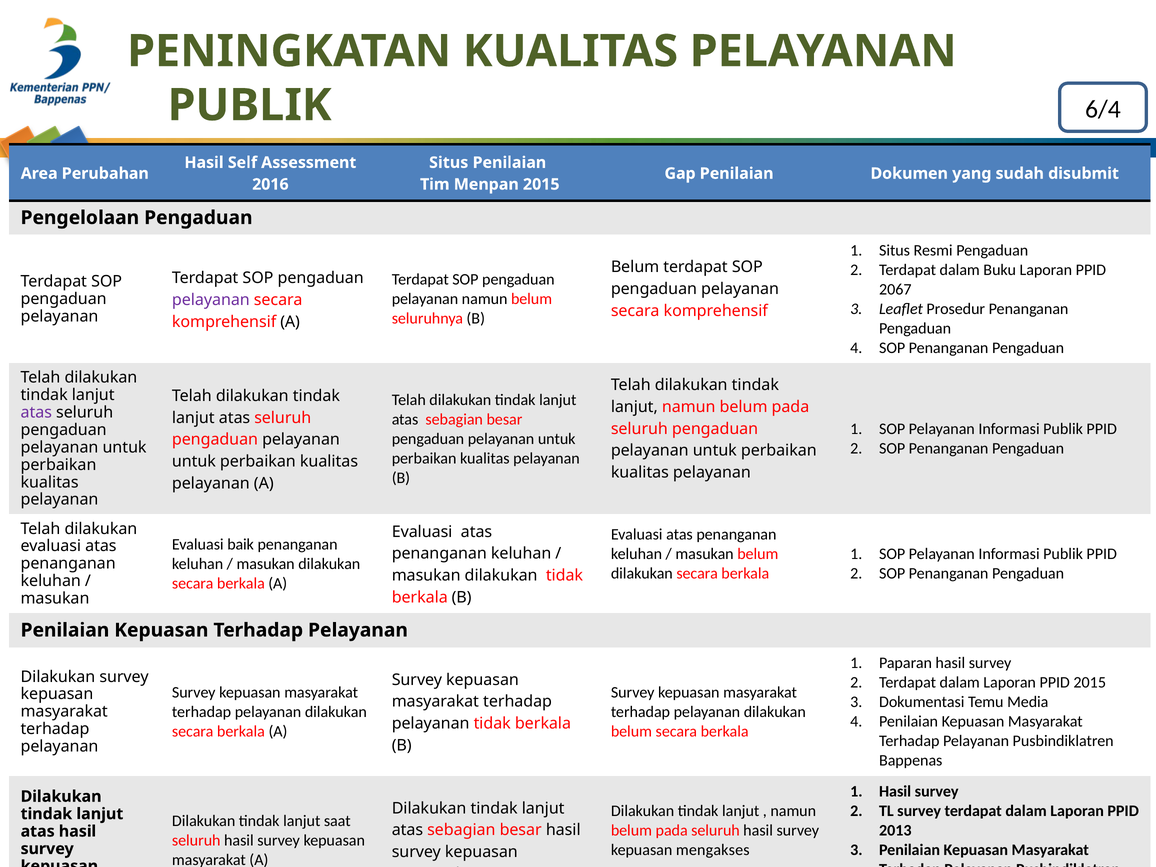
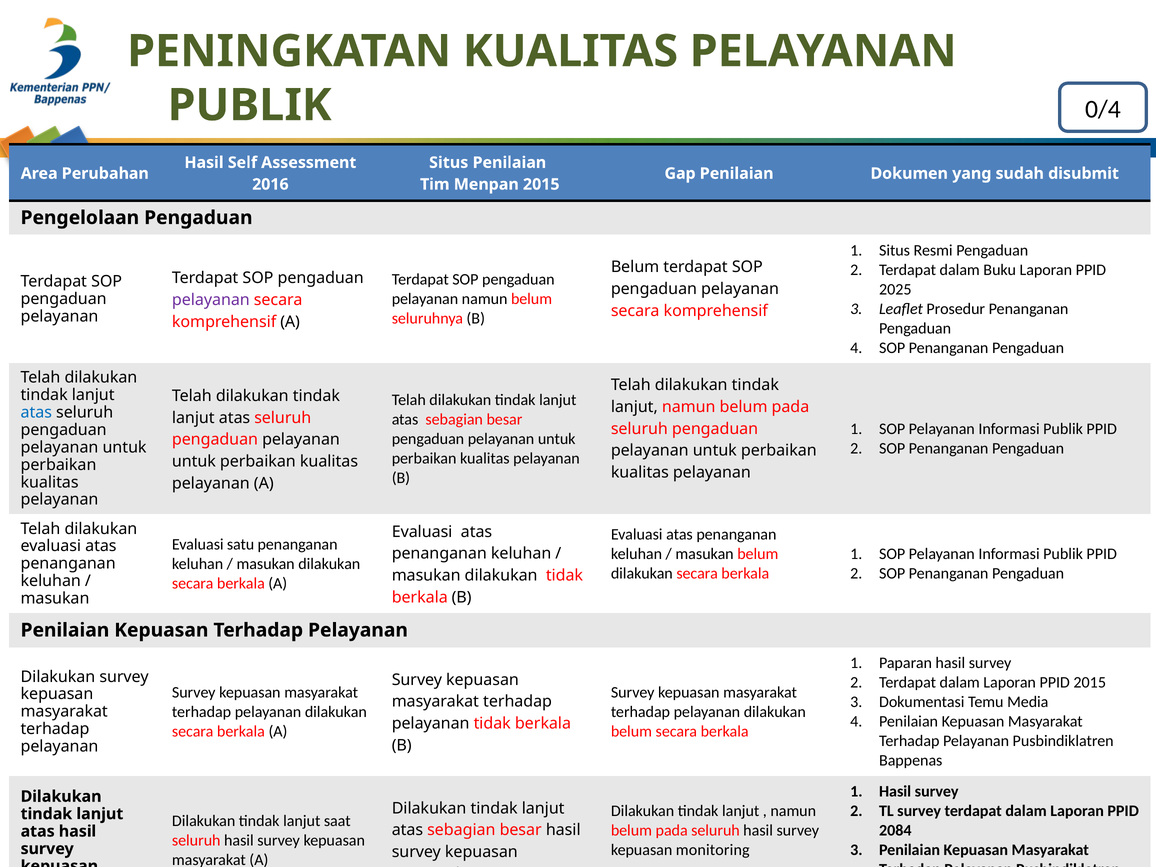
6/4: 6/4 -> 0/4
2067: 2067 -> 2025
atas at (36, 412) colour: purple -> blue
baik: baik -> satu
2013: 2013 -> 2084
mengakses: mengakses -> monitoring
